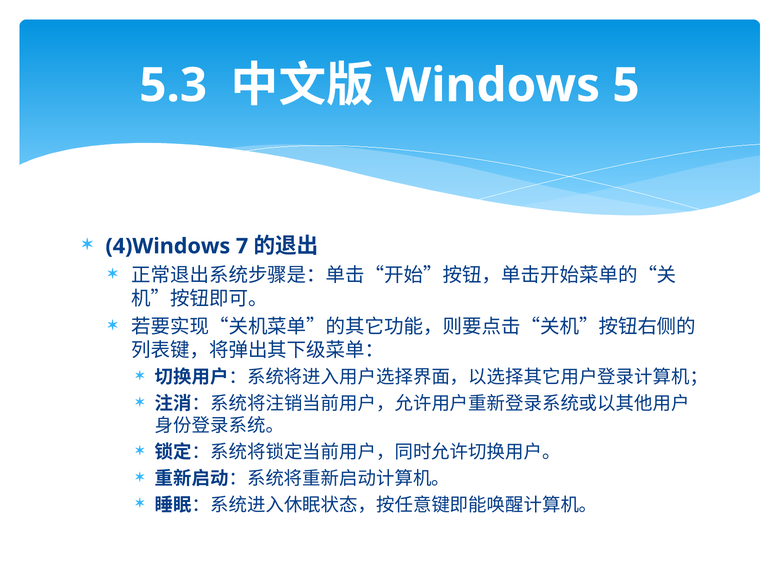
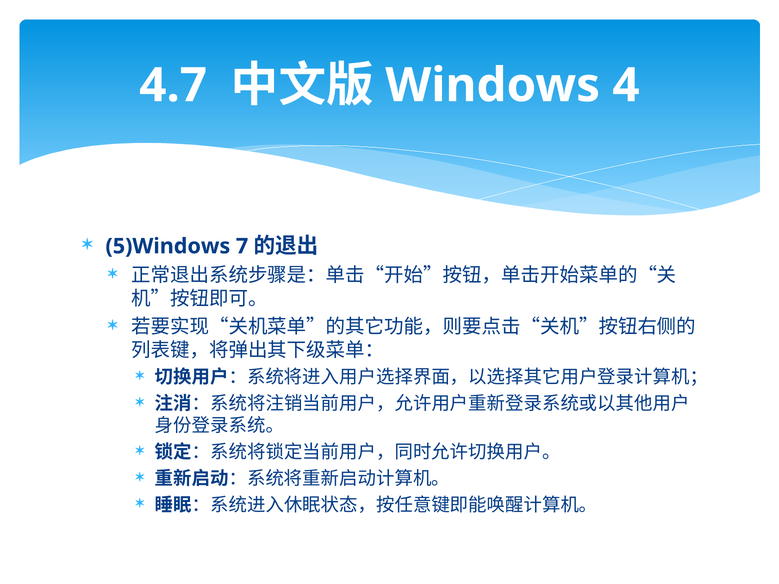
5.3: 5.3 -> 4.7
5: 5 -> 4
4)Windows: 4)Windows -> 5)Windows
